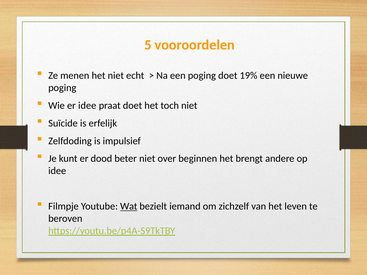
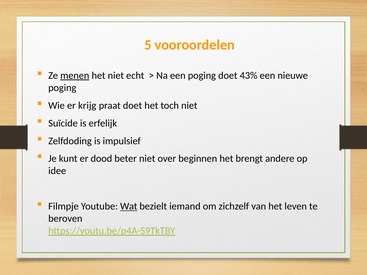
menen underline: none -> present
19%: 19% -> 43%
er idee: idee -> krijg
